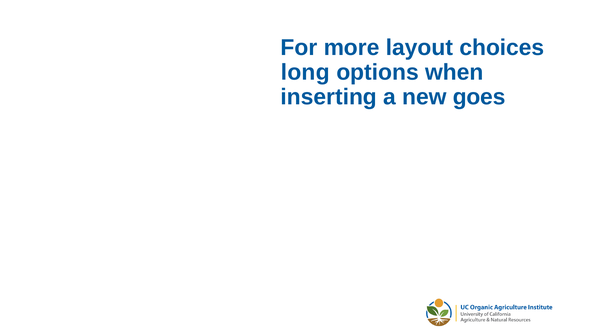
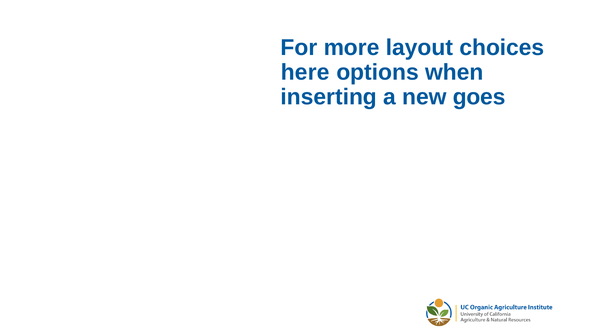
long: long -> here
